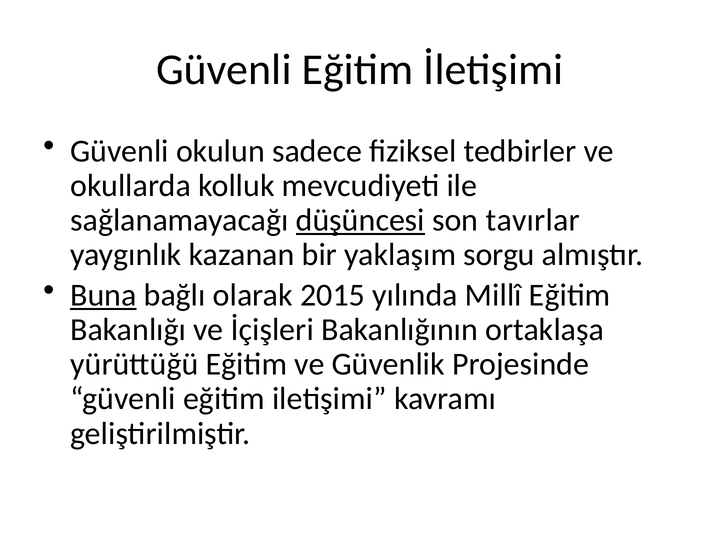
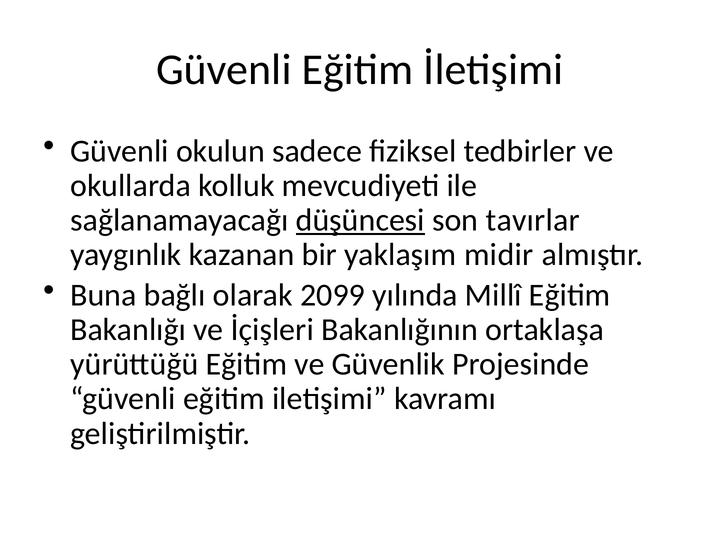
sorgu: sorgu -> midir
Buna underline: present -> none
2015: 2015 -> 2099
